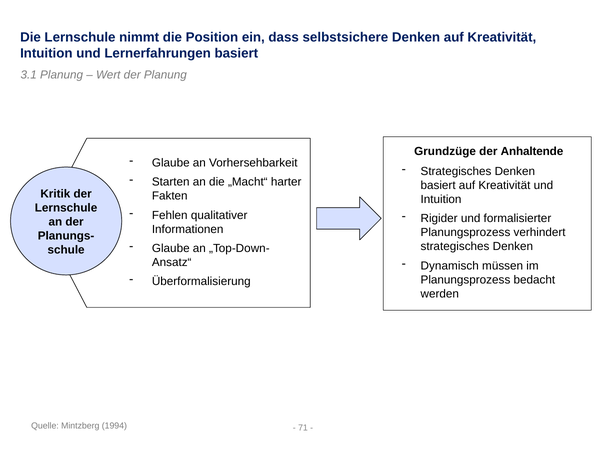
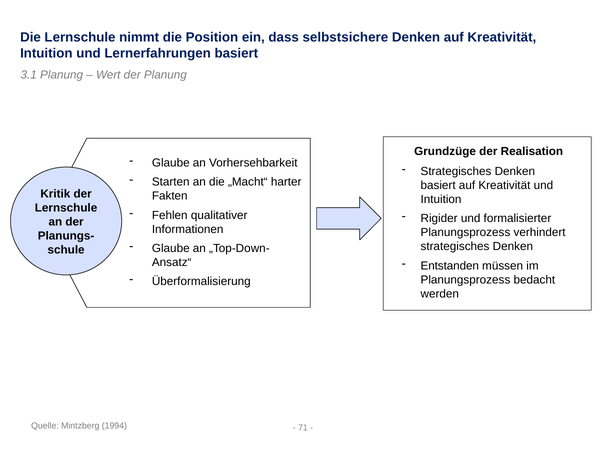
Anhaltende: Anhaltende -> Realisation
Dynamisch: Dynamisch -> Entstanden
